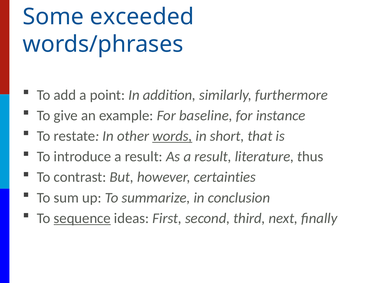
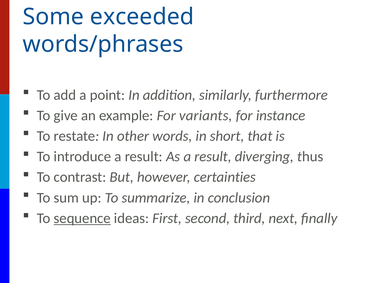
baseline: baseline -> variants
words underline: present -> none
literature: literature -> diverging
